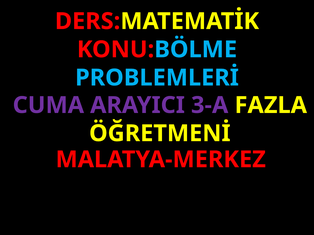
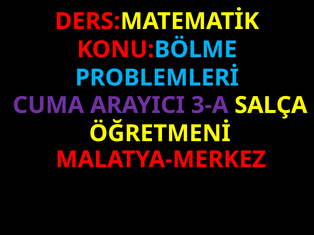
FAZLA: FAZLA -> SALÇA
